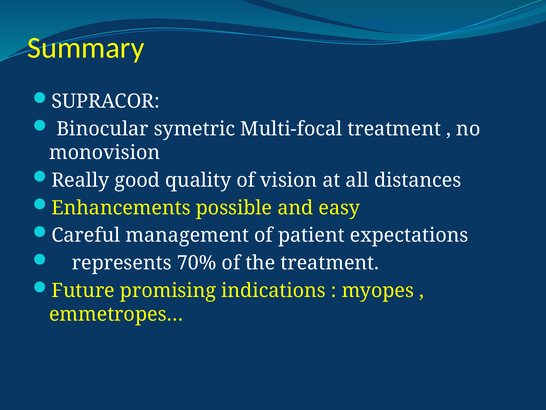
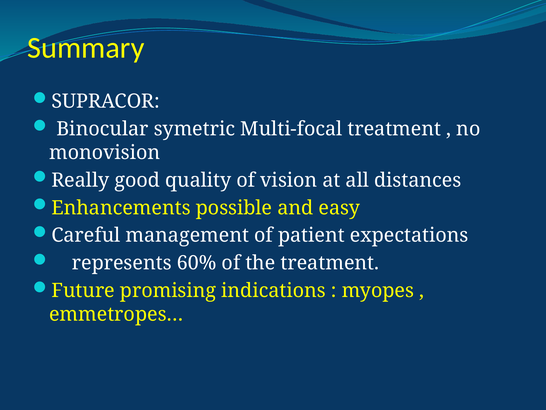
70%: 70% -> 60%
